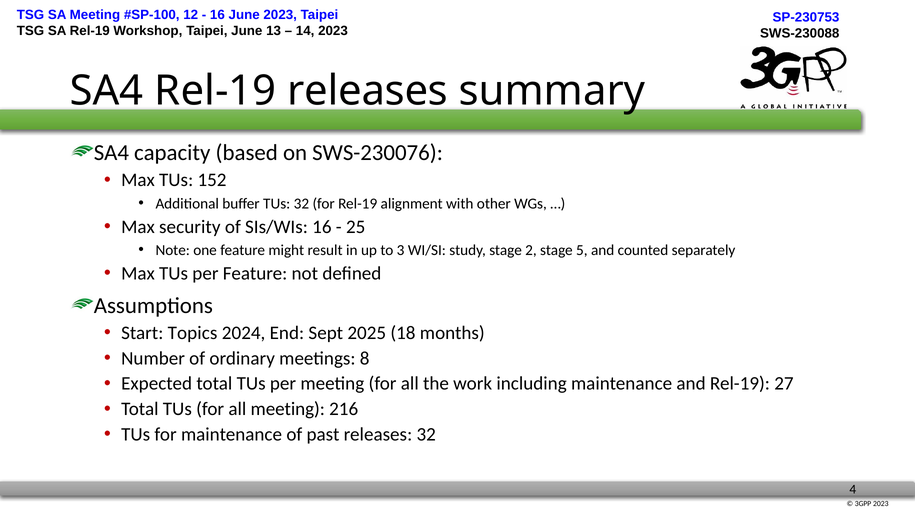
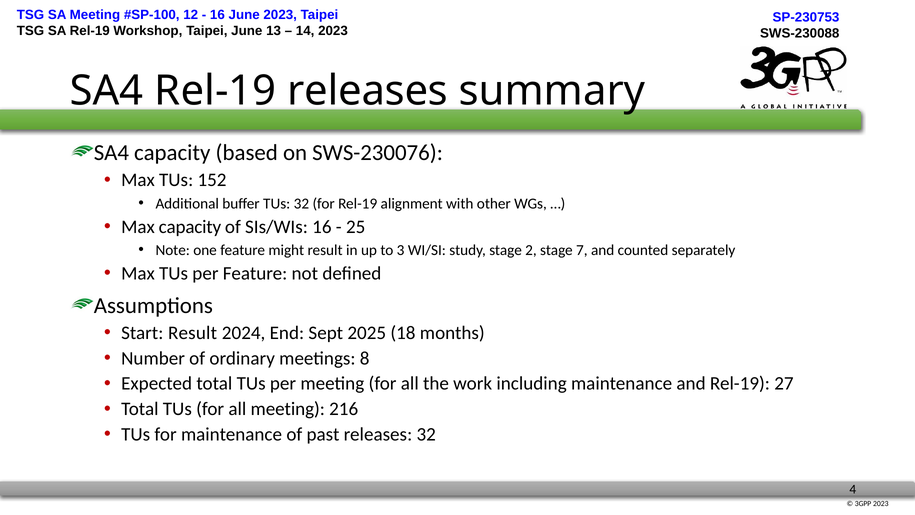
Max security: security -> capacity
5: 5 -> 7
Start Topics: Topics -> Result
